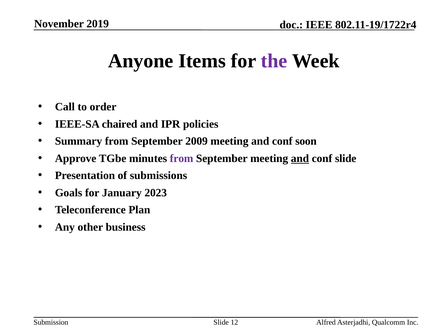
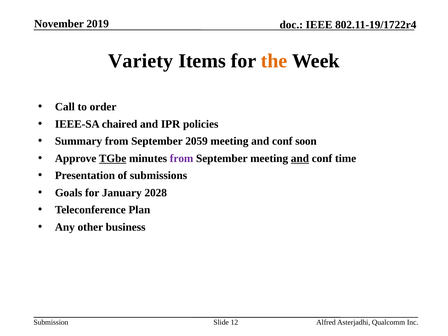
Anyone: Anyone -> Variety
the colour: purple -> orange
2009: 2009 -> 2059
TGbe underline: none -> present
conf slide: slide -> time
2023: 2023 -> 2028
